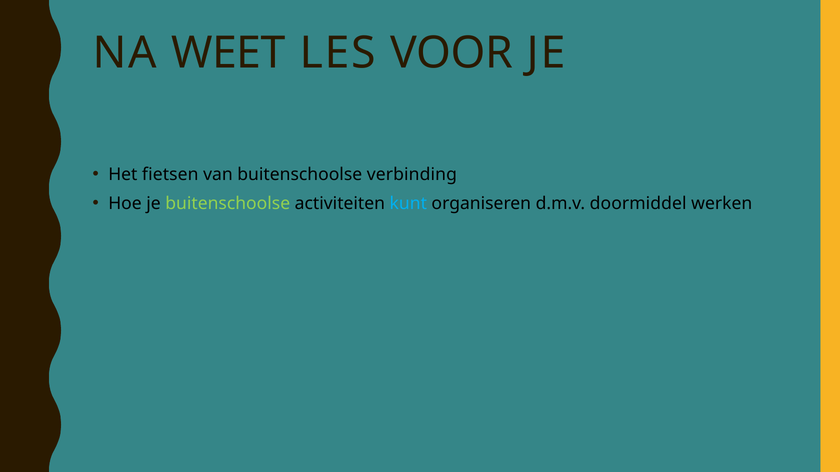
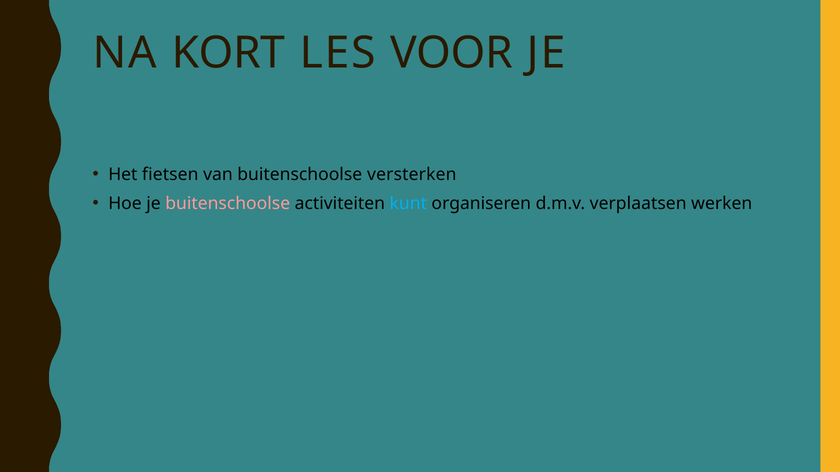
WEET: WEET -> KORT
verbinding: verbinding -> versterken
buitenschoolse at (228, 204) colour: light green -> pink
doormiddel: doormiddel -> verplaatsen
